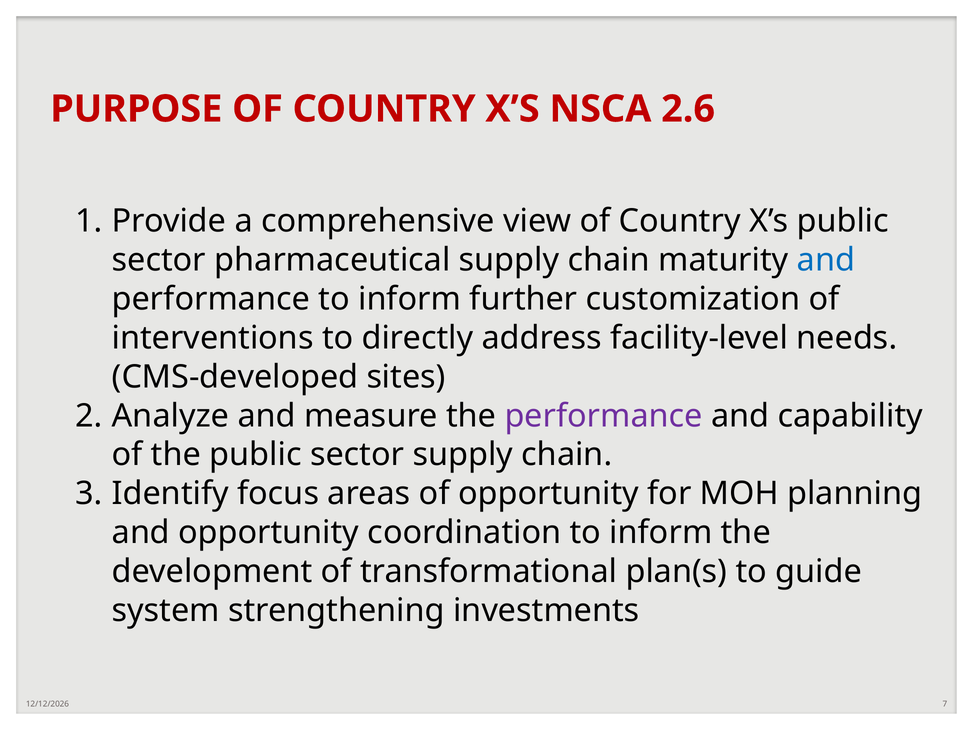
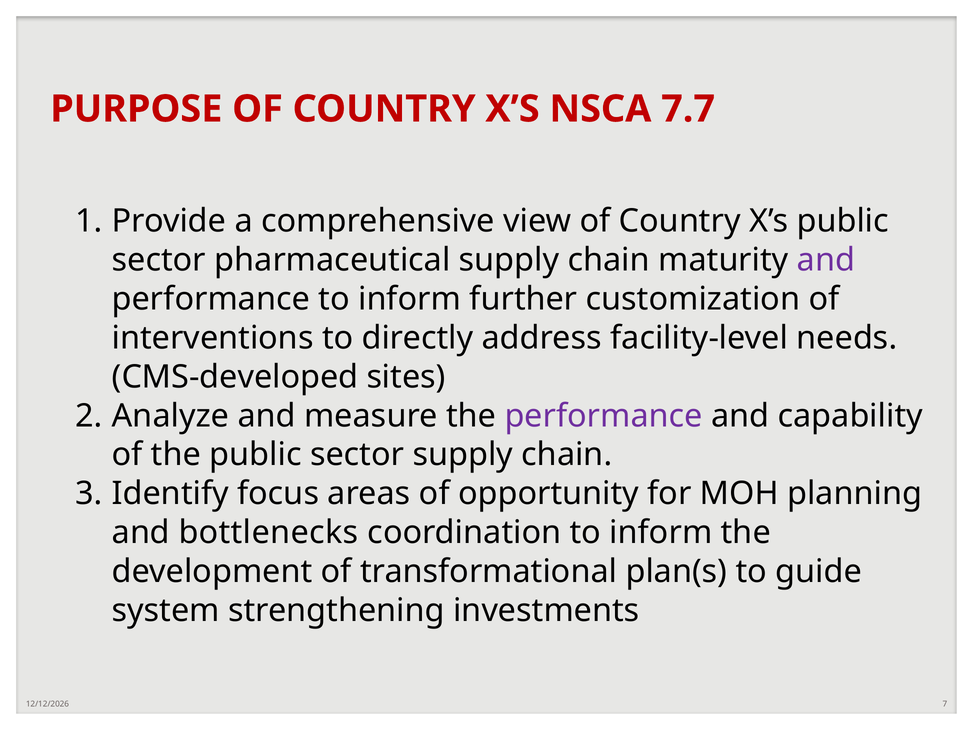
2.6: 2.6 -> 7.7
and at (826, 260) colour: blue -> purple
and opportunity: opportunity -> bottlenecks
